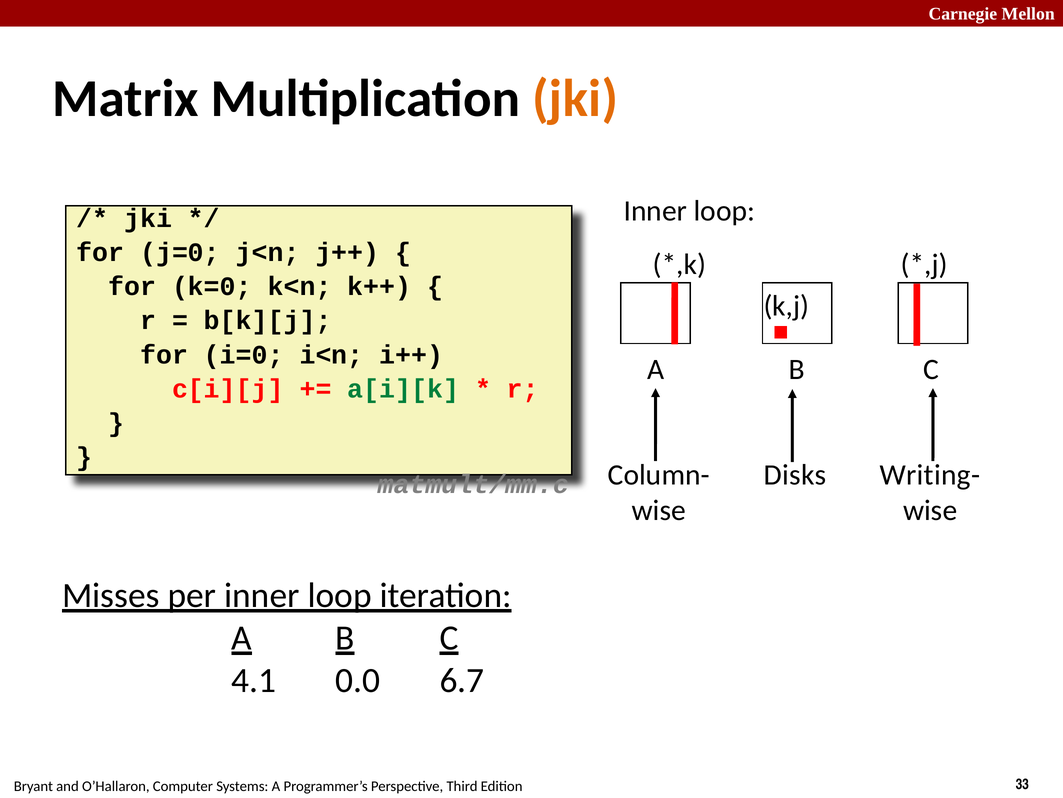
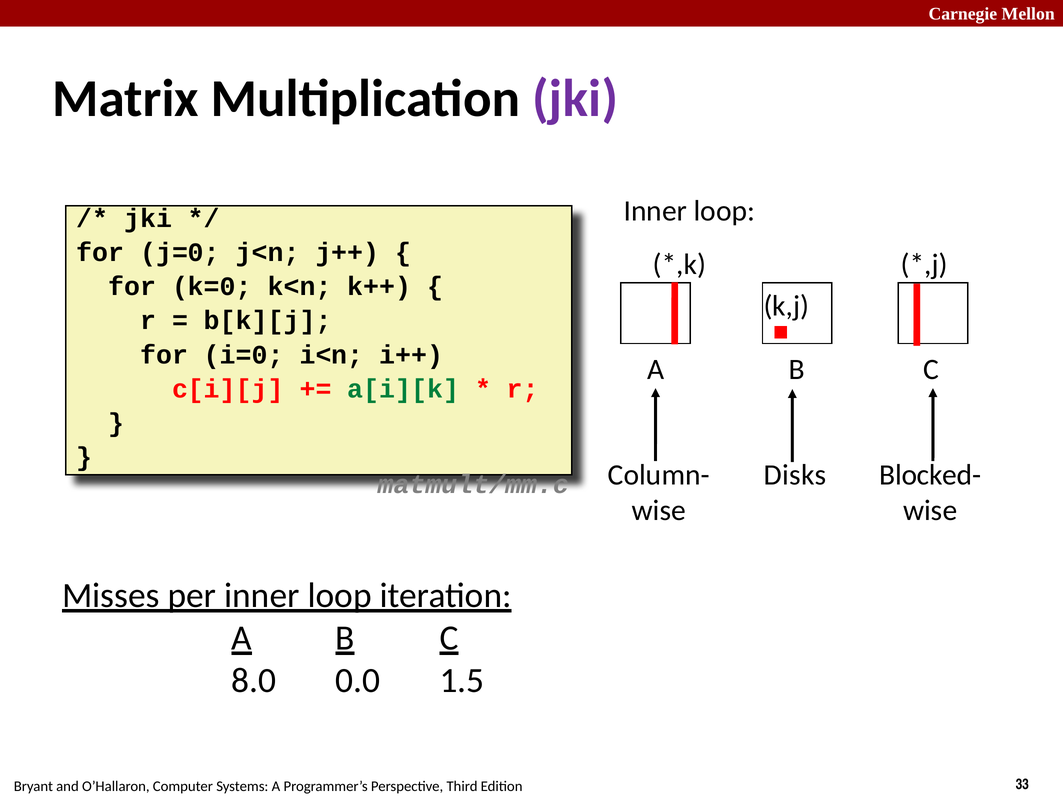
jki at (575, 99) colour: orange -> purple
Writing-: Writing- -> Blocked-
4.1: 4.1 -> 8.0
6.7: 6.7 -> 1.5
